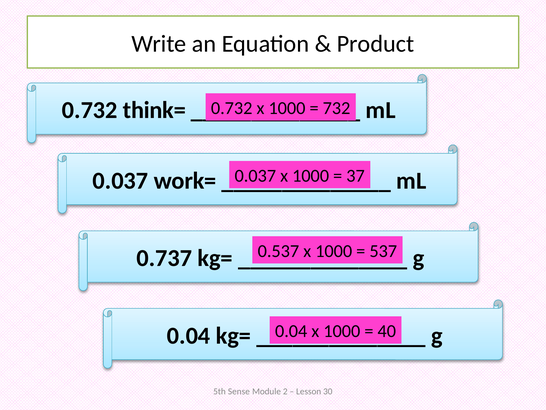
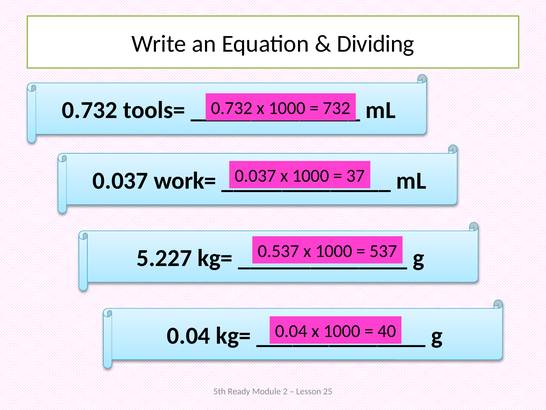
Product: Product -> Dividing
think=: think= -> tools=
0.737: 0.737 -> 5.227
Sense: Sense -> Ready
30: 30 -> 25
